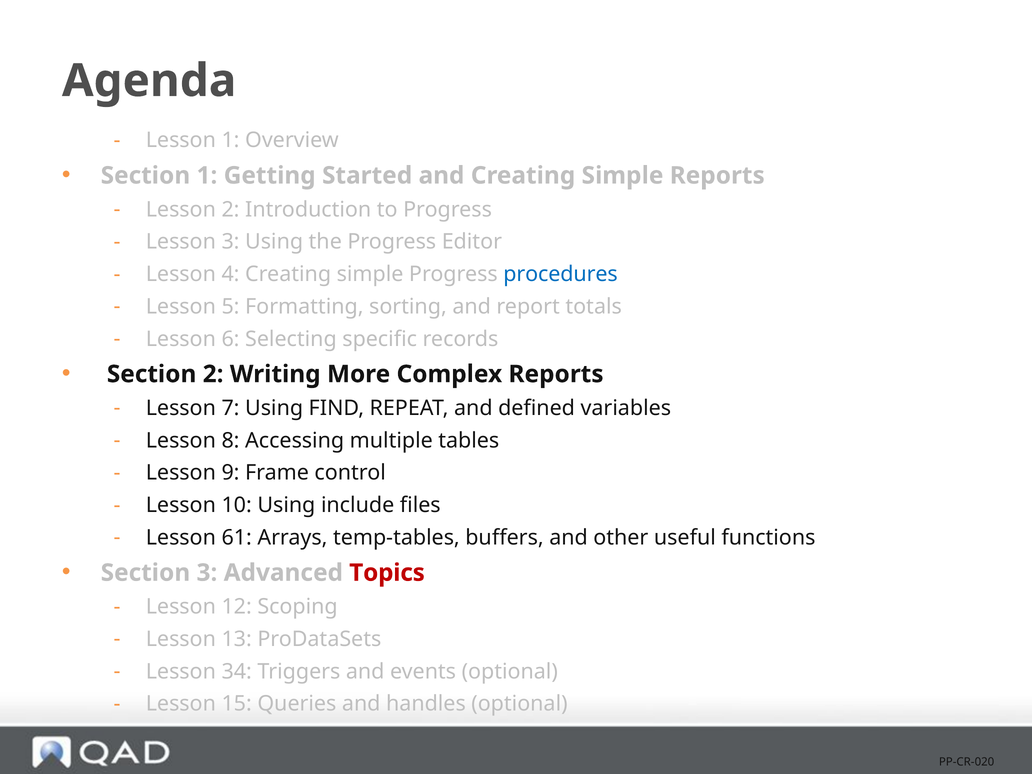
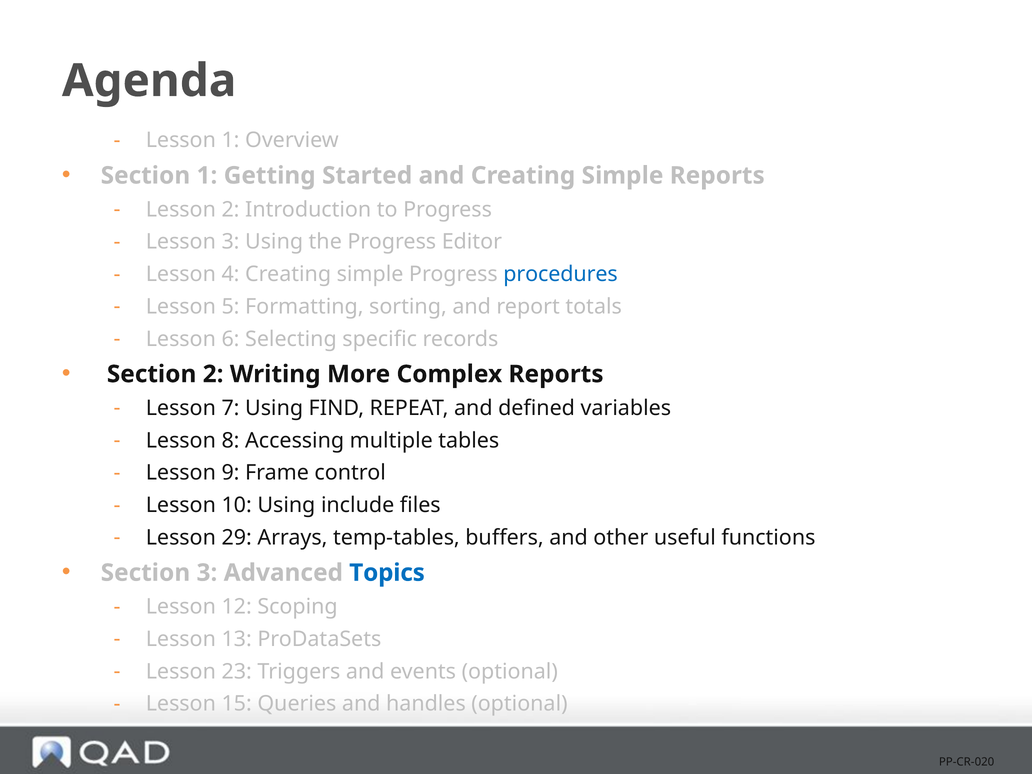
61: 61 -> 29
Topics colour: red -> blue
34: 34 -> 23
